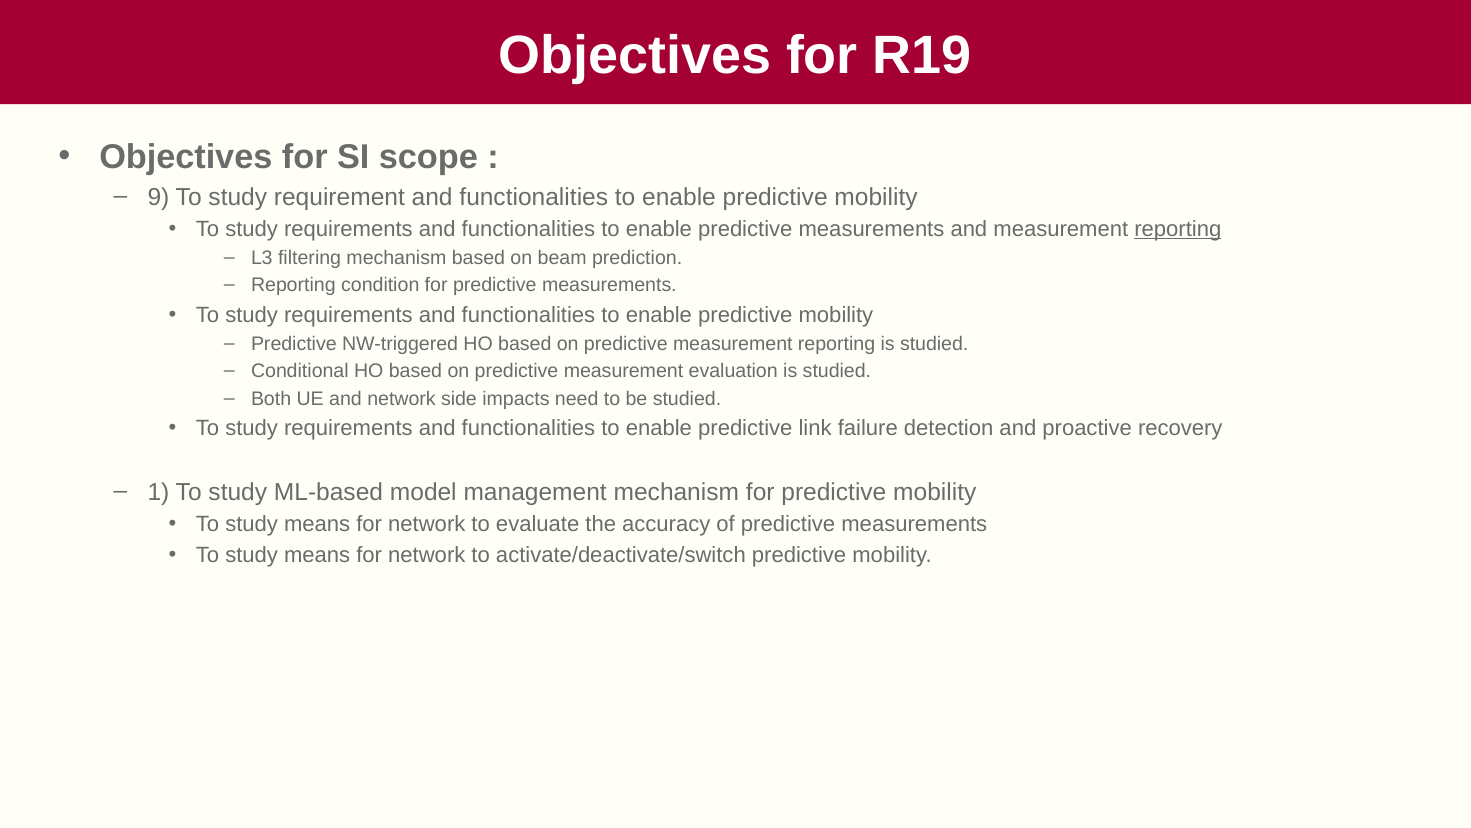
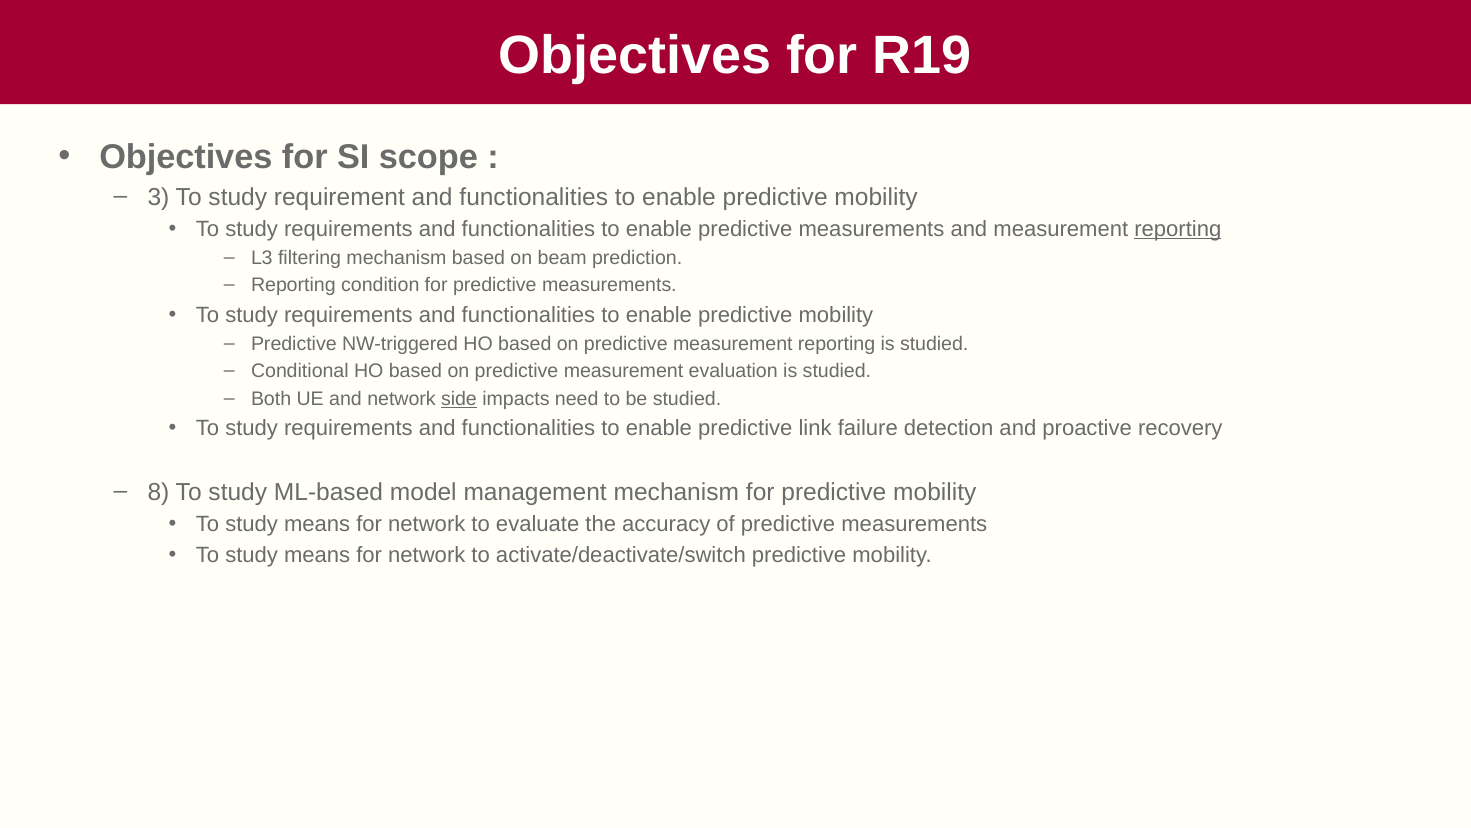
9: 9 -> 3
side underline: none -> present
1: 1 -> 8
